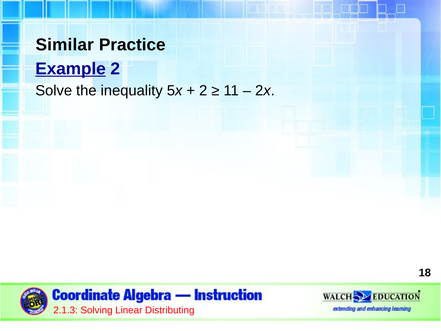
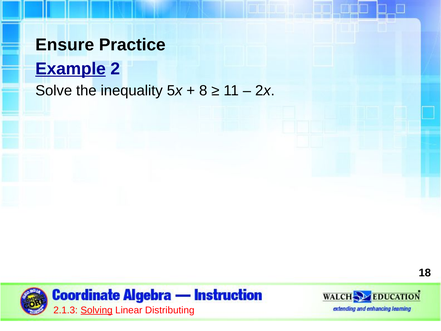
Similar: Similar -> Ensure
2 at (203, 91): 2 -> 8
Solving underline: none -> present
